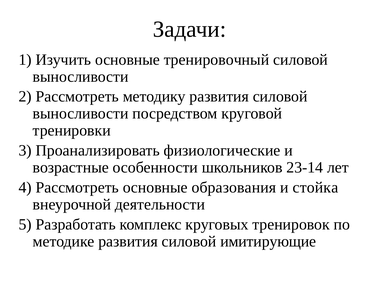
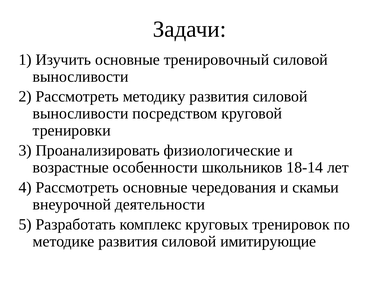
23-14: 23-14 -> 18-14
образования: образования -> чередования
стойка: стойка -> скамьи
